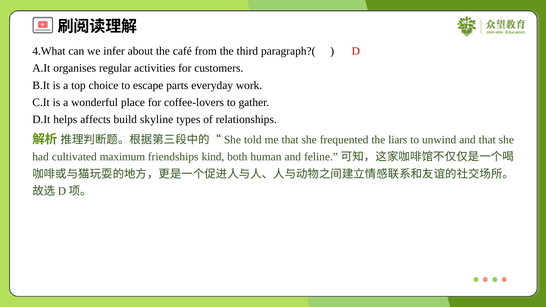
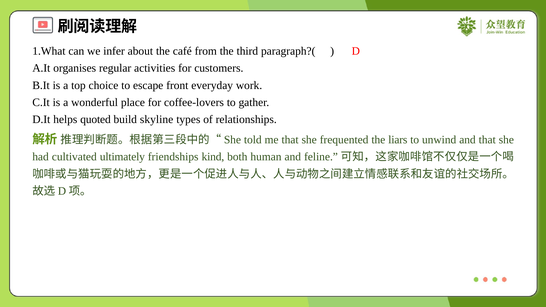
4.What: 4.What -> 1.What
parts: parts -> front
affects: affects -> quoted
maximum: maximum -> ultimately
